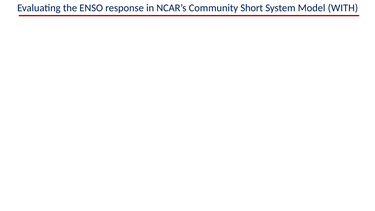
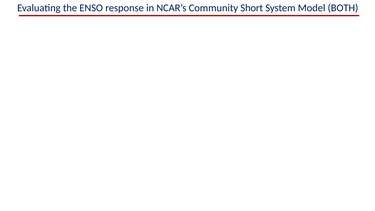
WITH: WITH -> BOTH
